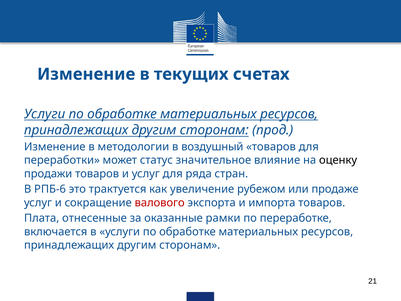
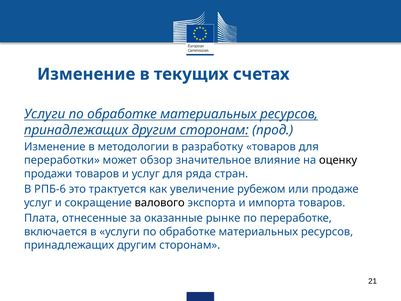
воздушный: воздушный -> разработку
статус: статус -> обзор
валового colour: red -> black
рамки: рамки -> рынке
